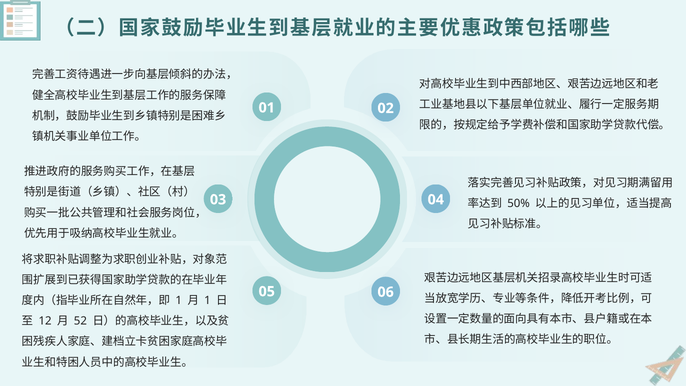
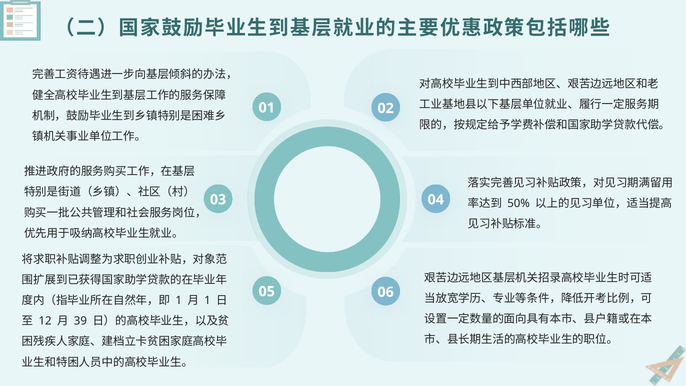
52: 52 -> 39
